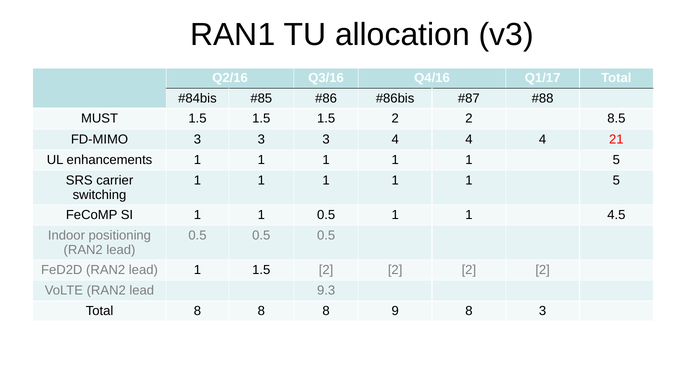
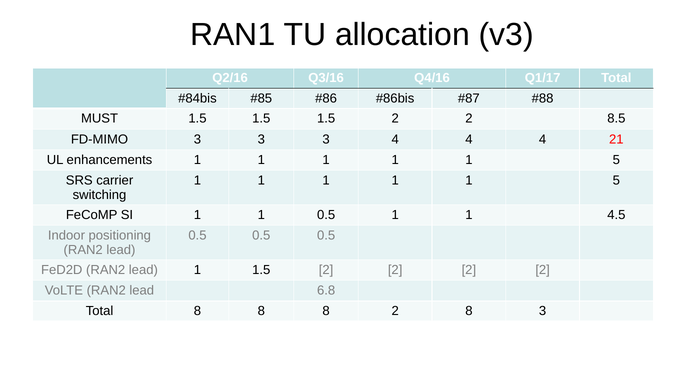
9.3: 9.3 -> 6.8
8 9: 9 -> 2
